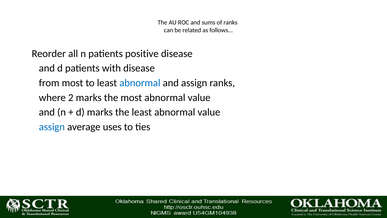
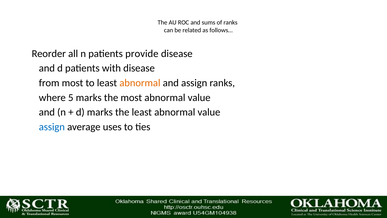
positive: positive -> provide
abnormal at (140, 83) colour: blue -> orange
2: 2 -> 5
